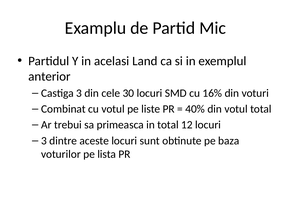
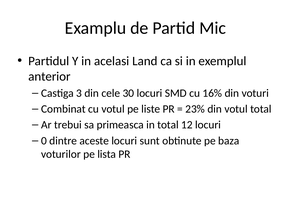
40%: 40% -> 23%
3 at (44, 141): 3 -> 0
